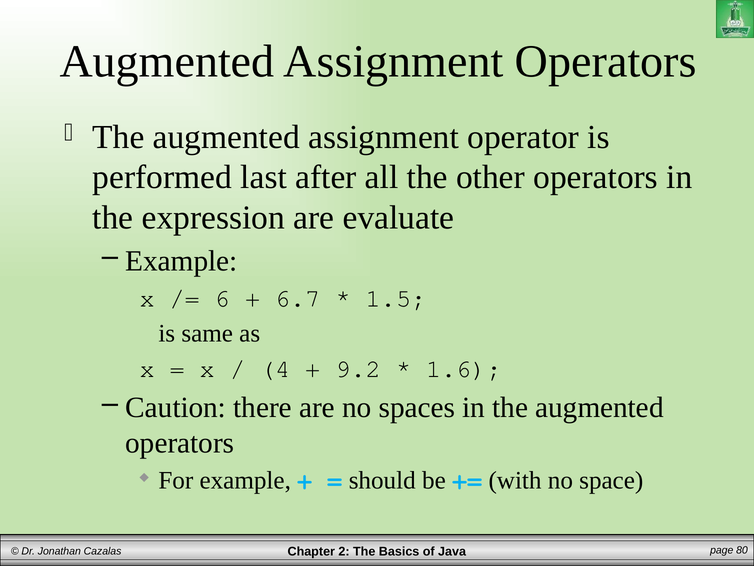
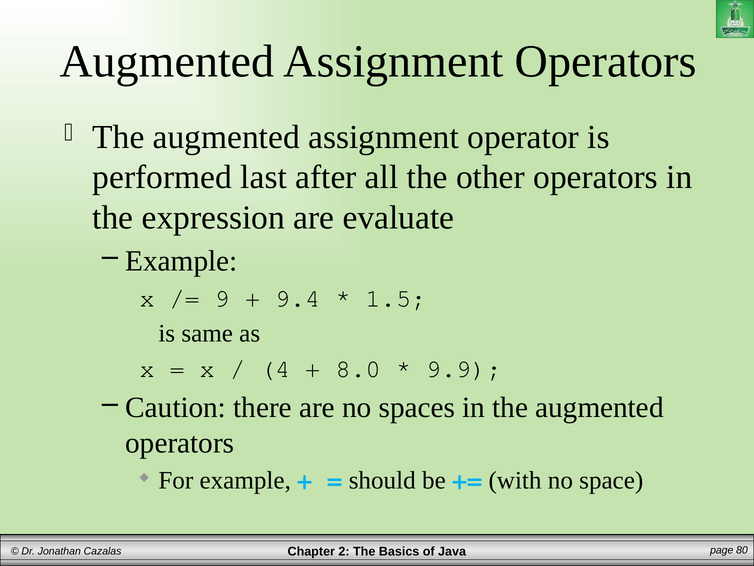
6: 6 -> 9
6.7: 6.7 -> 9.4
9.2: 9.2 -> 8.0
1.6: 1.6 -> 9.9
